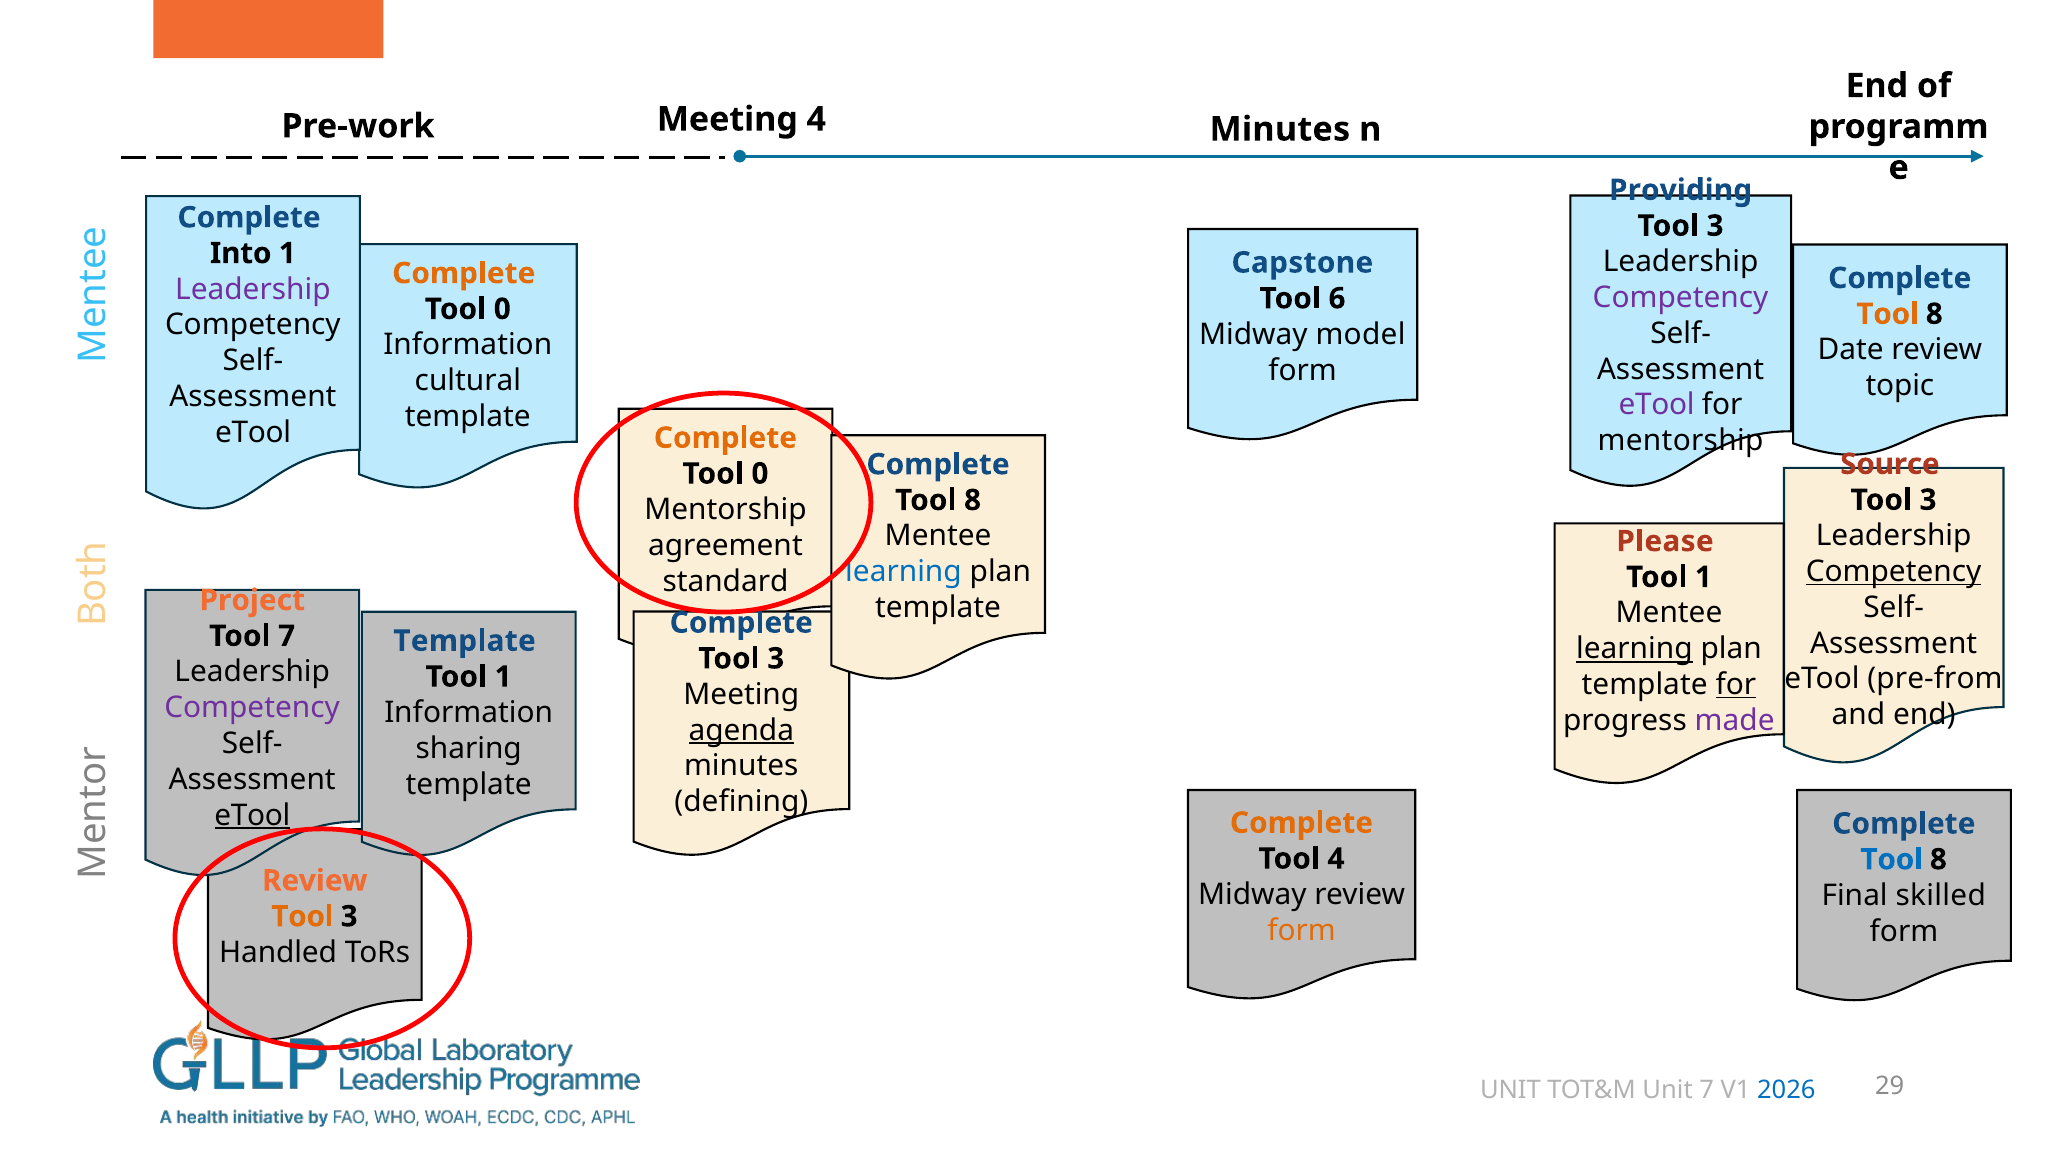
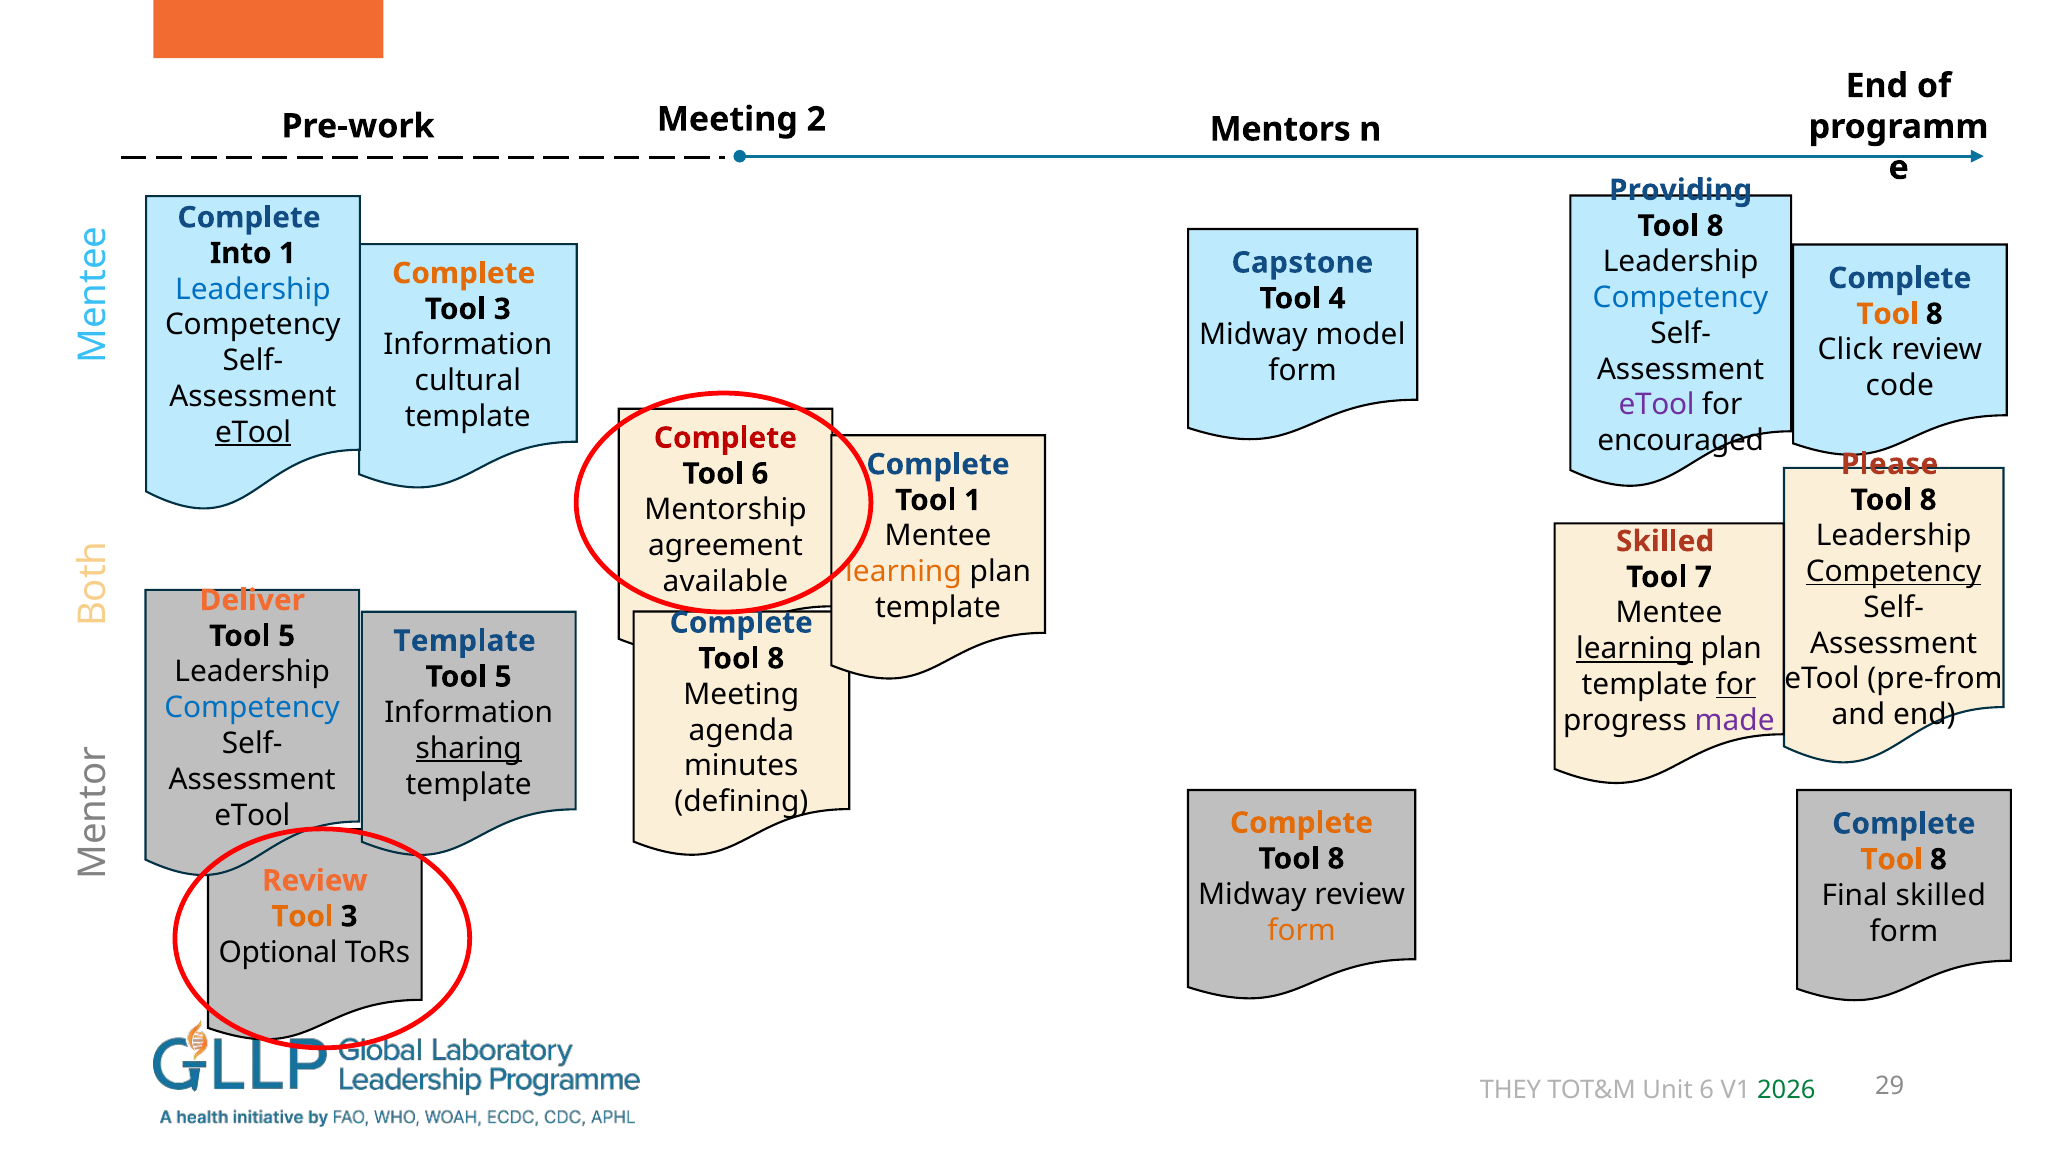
Meeting 4: 4 -> 2
Minutes at (1280, 129): Minutes -> Mentors
3 at (1715, 226): 3 -> 8
Leadership at (253, 289) colour: purple -> blue
Competency at (1681, 297) colour: purple -> blue
6: 6 -> 4
0 at (502, 309): 0 -> 3
Date: Date -> Click
topic: topic -> code
eTool at (253, 432) underline: none -> present
mentorship at (1681, 441): mentorship -> encouraged
Complete at (725, 438) colour: orange -> red
Source: Source -> Please
0 at (760, 473): 0 -> 6
3 at (1928, 500): 3 -> 8
8 at (973, 500): 8 -> 1
Please at (1665, 541): Please -> Skilled
learning at (903, 572) colour: blue -> orange
1 at (1703, 577): 1 -> 7
standard: standard -> available
Project: Project -> Deliver
7 at (287, 636): 7 -> 5
3 at (776, 658): 3 -> 8
1 at (503, 676): 1 -> 5
Competency at (252, 707) colour: purple -> blue
agenda underline: present -> none
sharing underline: none -> present
eTool at (252, 815) underline: present -> none
4 at (1336, 858): 4 -> 8
Tool at (1892, 859) colour: blue -> orange
Handled: Handled -> Optional
UNIT at (1510, 1089): UNIT -> THEY
Unit 7: 7 -> 6
2026 colour: blue -> green
